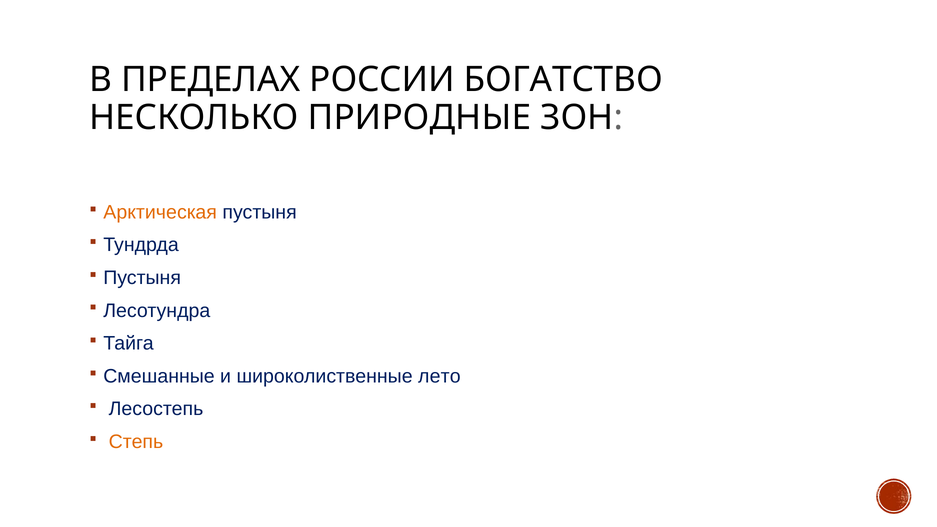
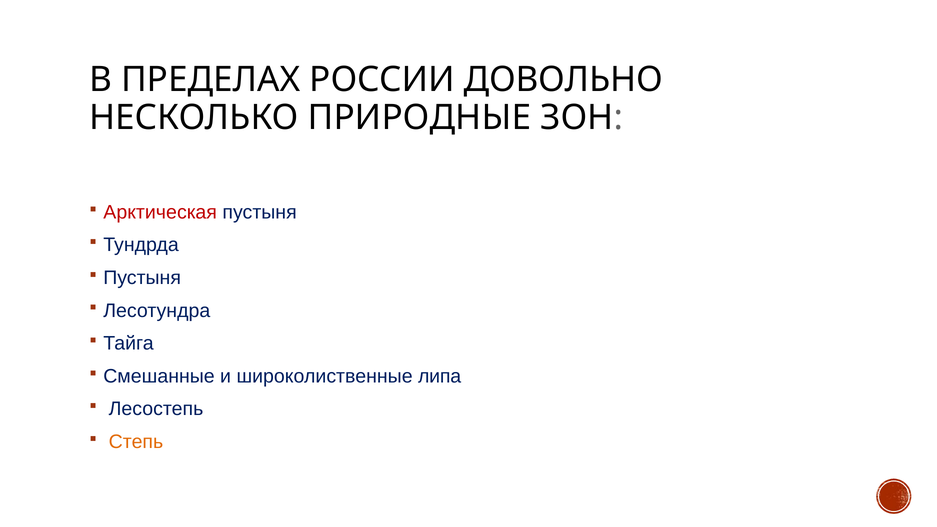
БОГАТСТВО: БОГАТСТВО -> ДОВОЛЬНО
Арктическая colour: orange -> red
лето: лето -> липа
